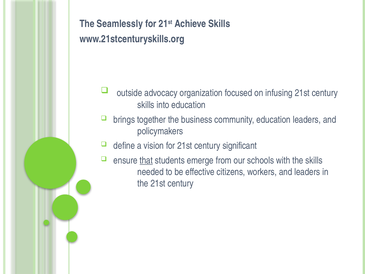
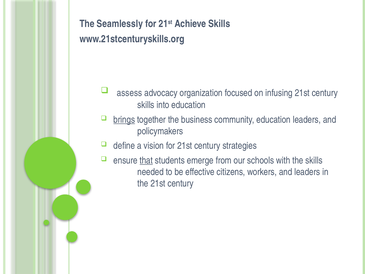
outside: outside -> assess
brings underline: none -> present
significant: significant -> strategies
